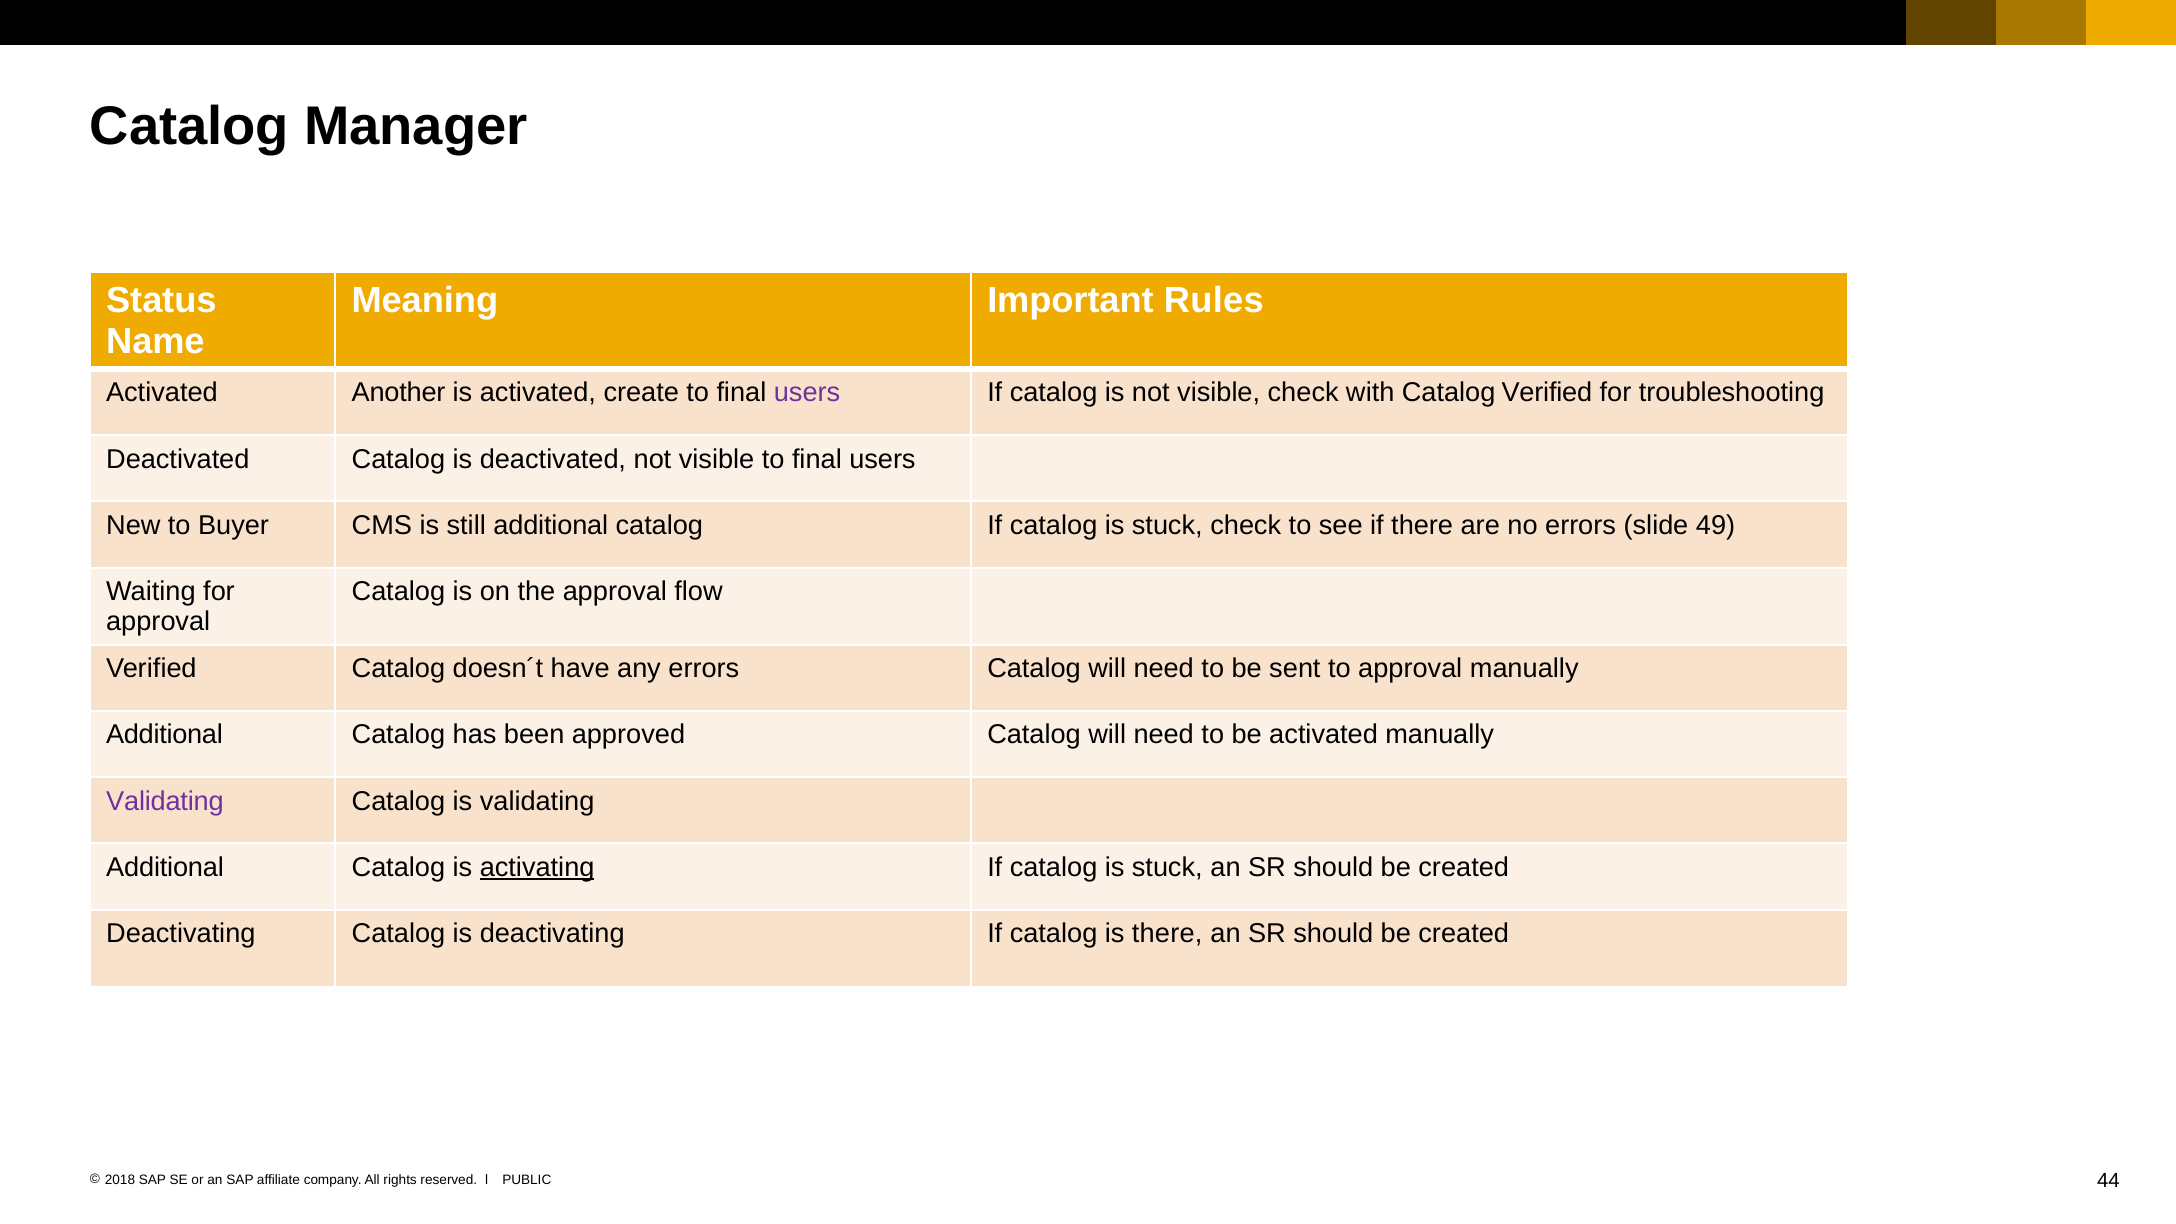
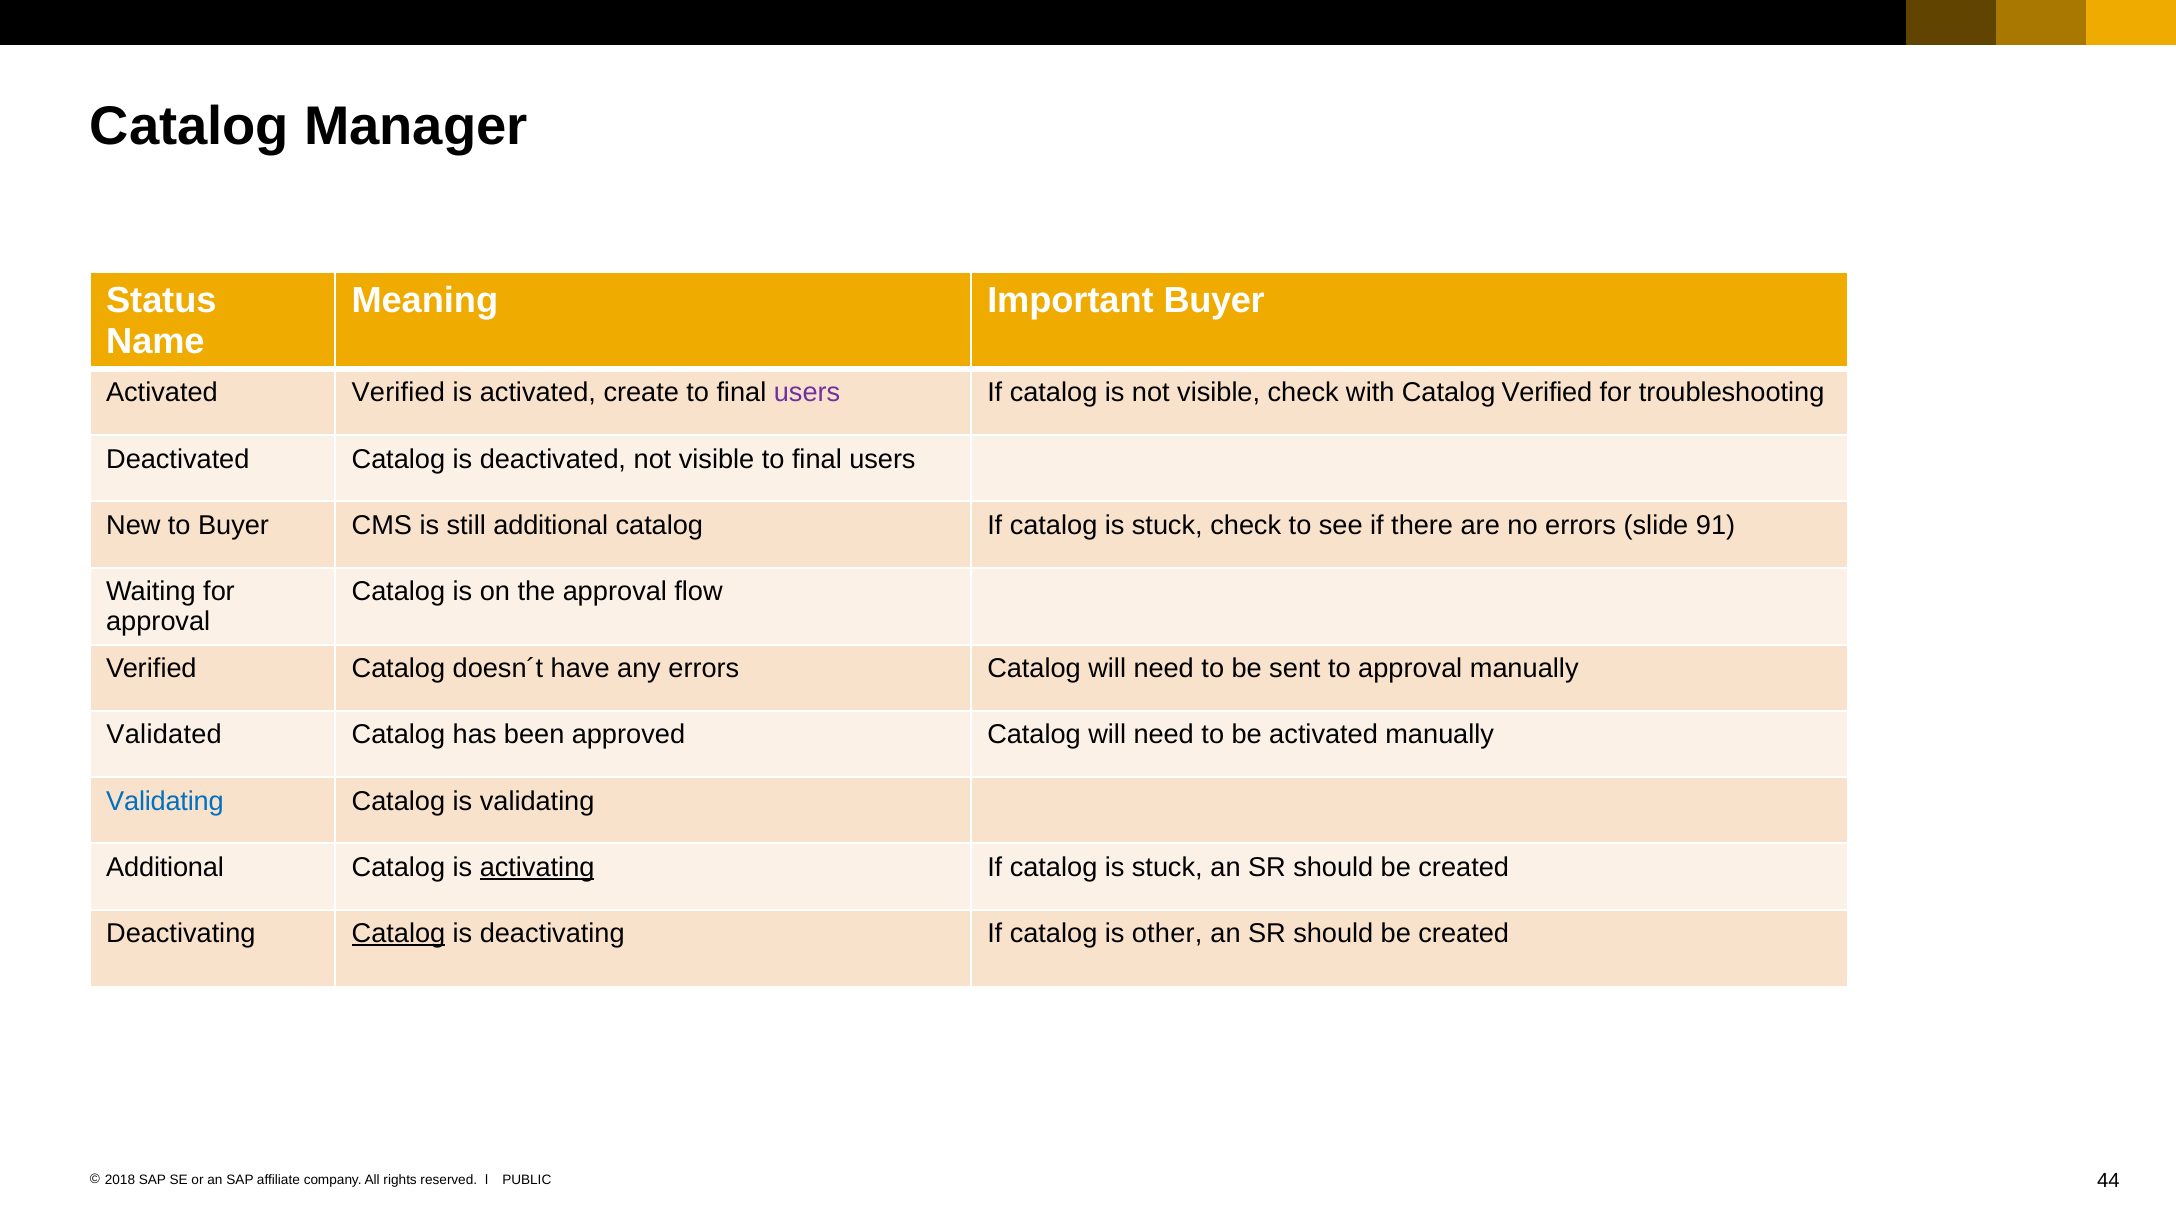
Important Rules: Rules -> Buyer
Activated Another: Another -> Verified
49: 49 -> 91
Additional at (164, 735): Additional -> Validated
Validating at (165, 801) colour: purple -> blue
Catalog at (398, 933) underline: none -> present
is there: there -> other
